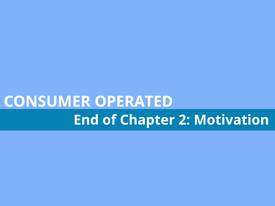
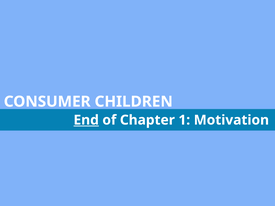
OPERATED: OPERATED -> CHILDREN
End underline: none -> present
2: 2 -> 1
